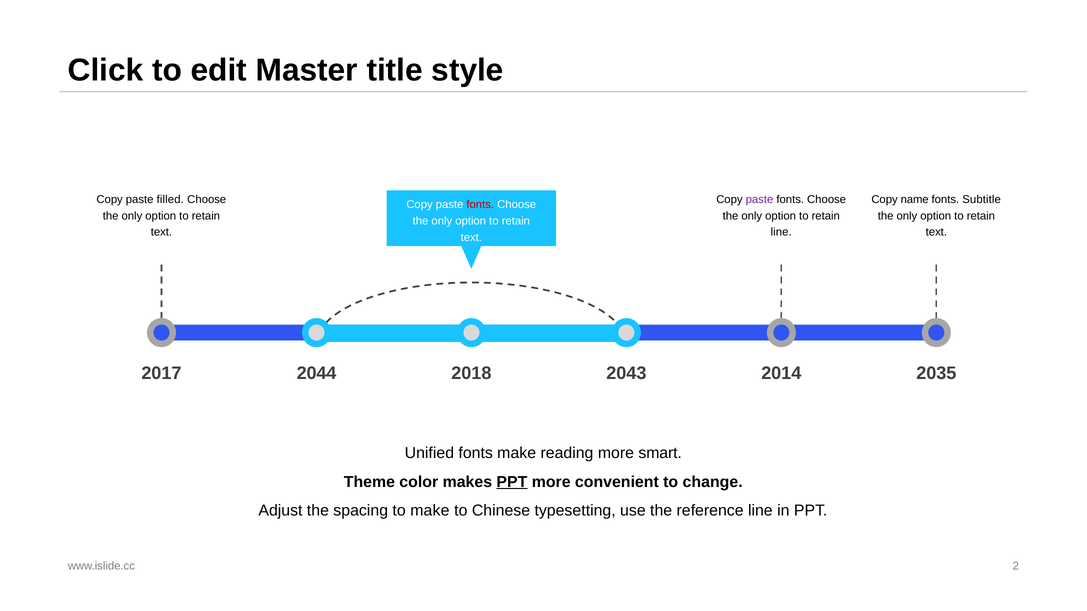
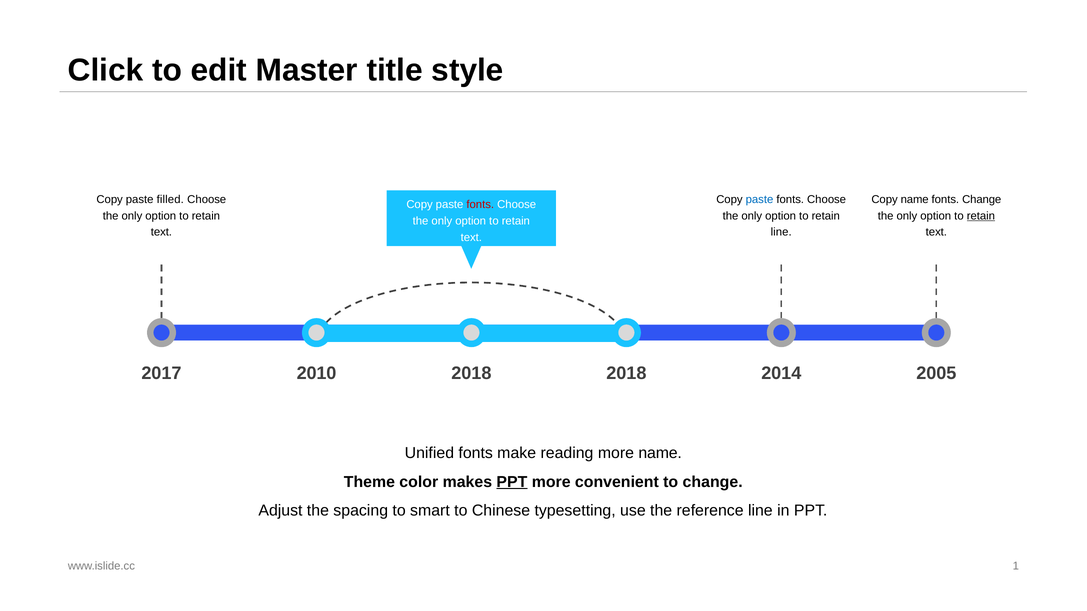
paste at (759, 200) colour: purple -> blue
fonts Subtitle: Subtitle -> Change
retain at (981, 216) underline: none -> present
2044: 2044 -> 2010
2018 2043: 2043 -> 2018
2035: 2035 -> 2005
more smart: smart -> name
to make: make -> smart
2: 2 -> 1
